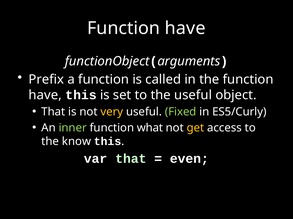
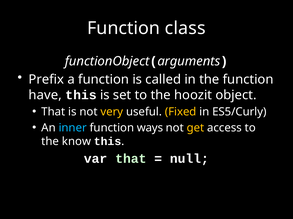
have at (185, 28): have -> class
the useful: useful -> hoozit
Fixed colour: light green -> yellow
inner colour: light green -> light blue
what: what -> ways
even: even -> null
